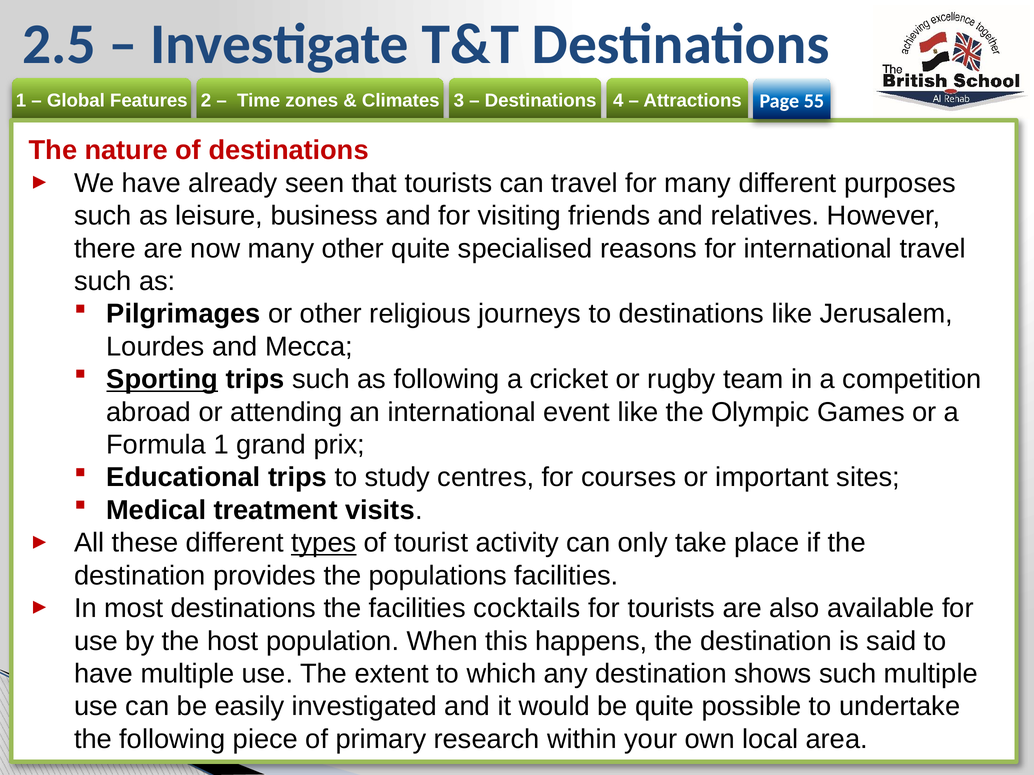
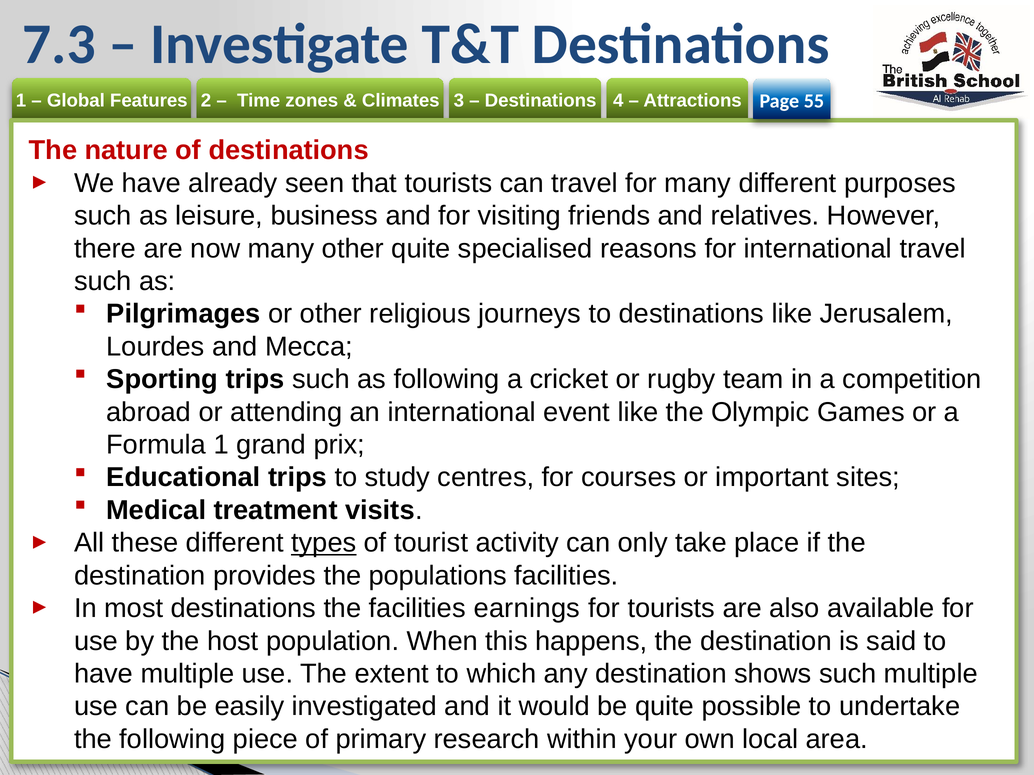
2.5: 2.5 -> 7.3
Sporting underline: present -> none
cocktails: cocktails -> earnings
